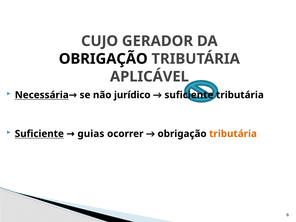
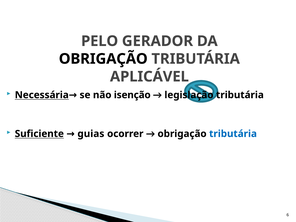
CUJO: CUJO -> PELO
suficiente at (189, 95): suficiente -> legislação
jurídico: jurídico -> isenção
tributária at (233, 134) colour: orange -> blue
